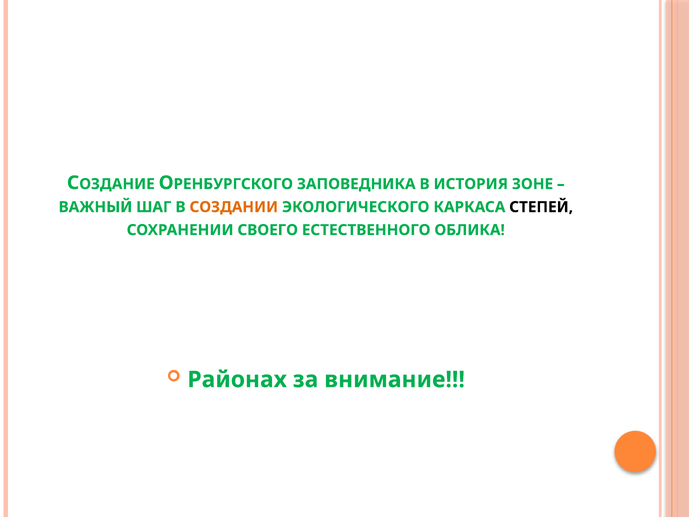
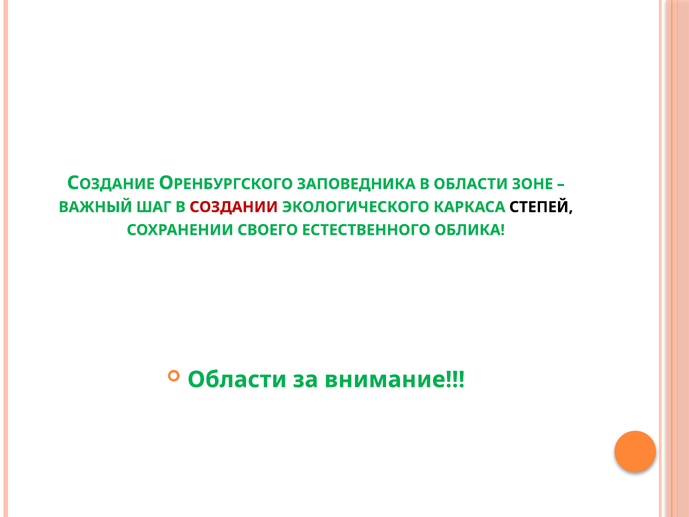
В ИСТОРИЯ: ИСТОРИЯ -> ОБЛАСТИ
СОЗДАНИИ colour: orange -> red
Районах at (237, 379): Районах -> Области
